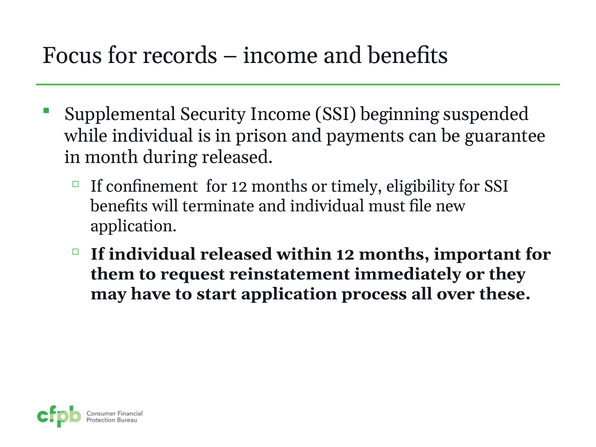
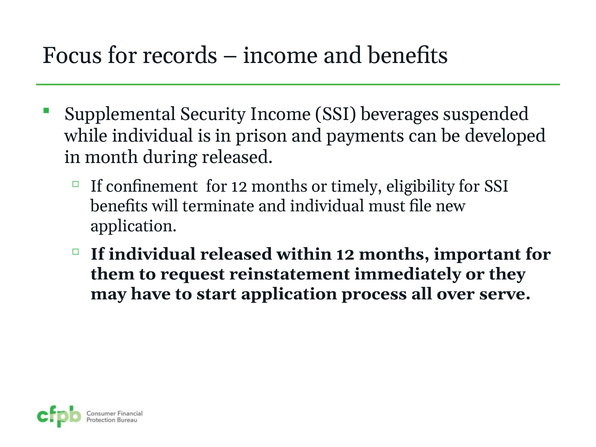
beginning: beginning -> beverages
guarantee: guarantee -> developed
these: these -> serve
